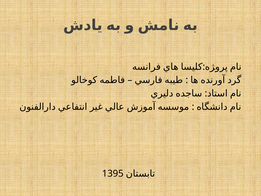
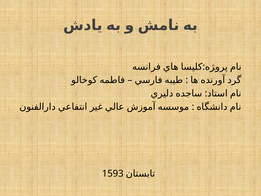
1395: 1395 -> 1593
